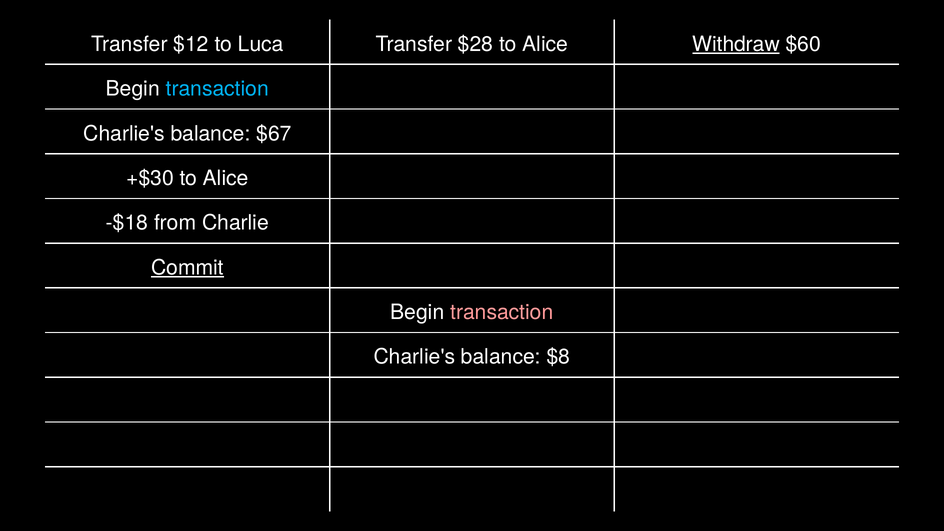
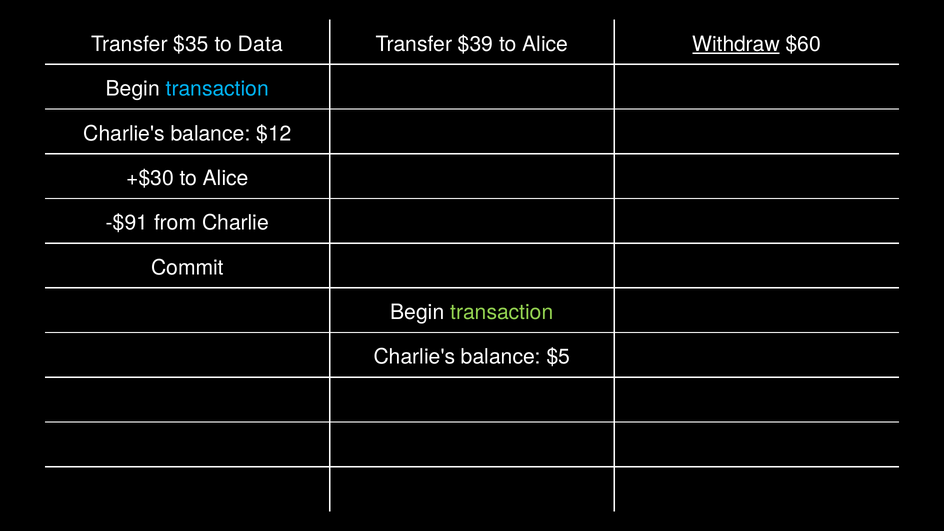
$12: $12 -> $35
Luca: Luca -> Data
$28: $28 -> $39
$67: $67 -> $12
-$18: -$18 -> -$91
Commit underline: present -> none
transaction at (502, 312) colour: pink -> light green
$8: $8 -> $5
